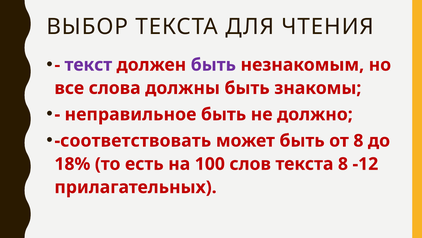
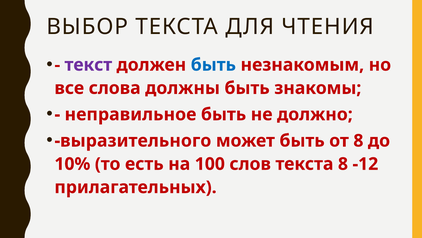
быть at (213, 65) colour: purple -> blue
соответствовать: соответствовать -> выразительного
18%: 18% -> 10%
